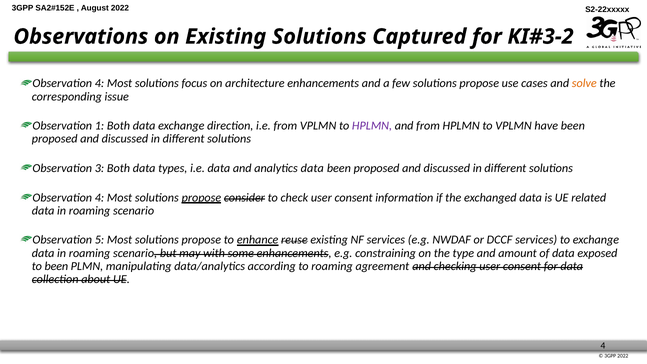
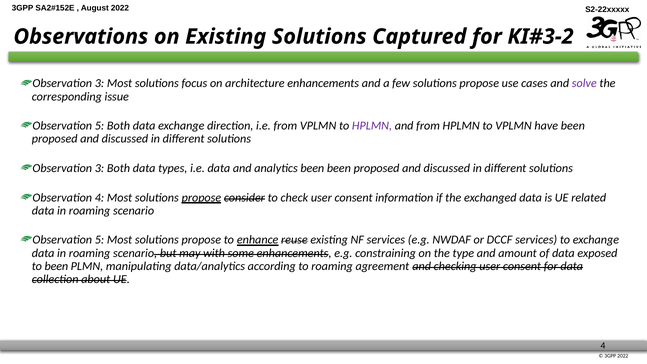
4 at (100, 83): 4 -> 3
solve colour: orange -> purple
1 at (100, 126): 1 -> 5
analytics data: data -> been
